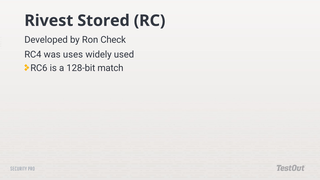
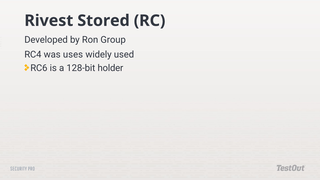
Check: Check -> Group
match: match -> holder
